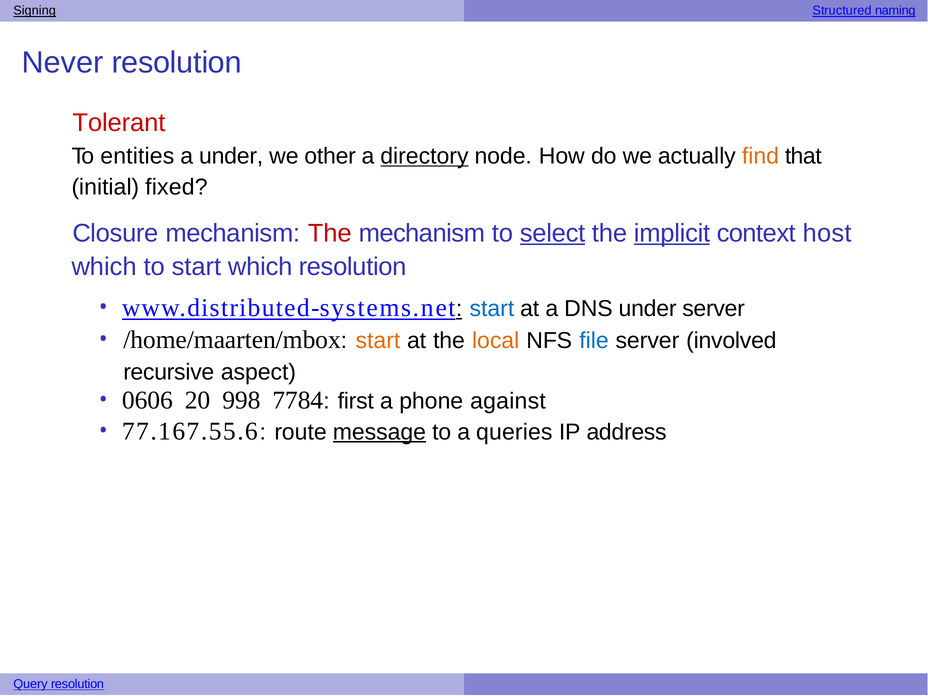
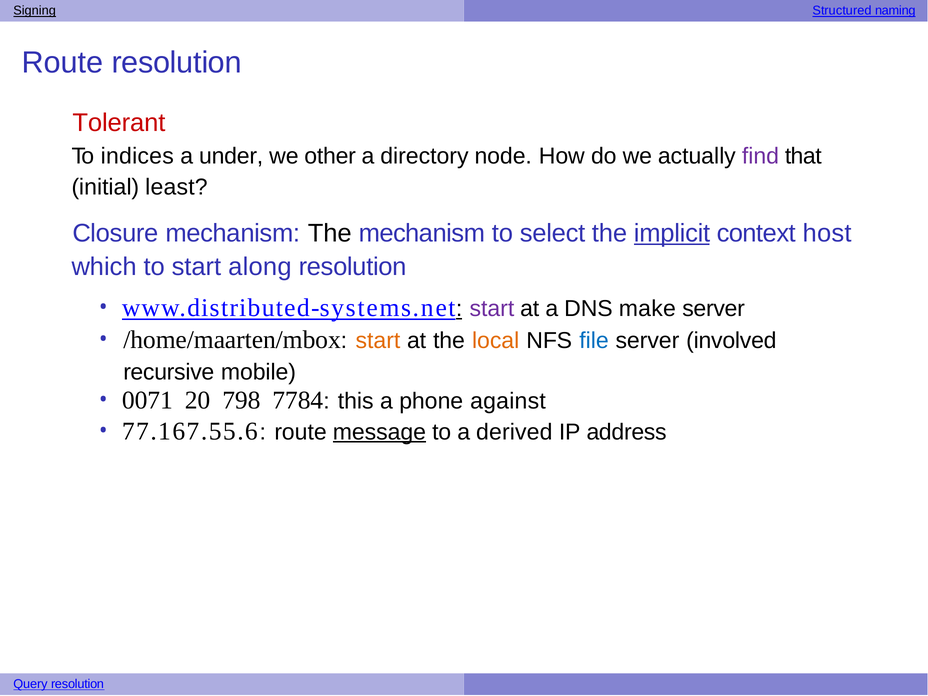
Never at (63, 63): Never -> Route
entities: entities -> indices
directory underline: present -> none
find colour: orange -> purple
fixed: fixed -> least
The at (330, 234) colour: red -> black
select underline: present -> none
start which: which -> along
start at (492, 309) colour: blue -> purple
DNS under: under -> make
aspect: aspect -> mobile
0606: 0606 -> 0071
998: 998 -> 798
first: first -> this
queries: queries -> derived
